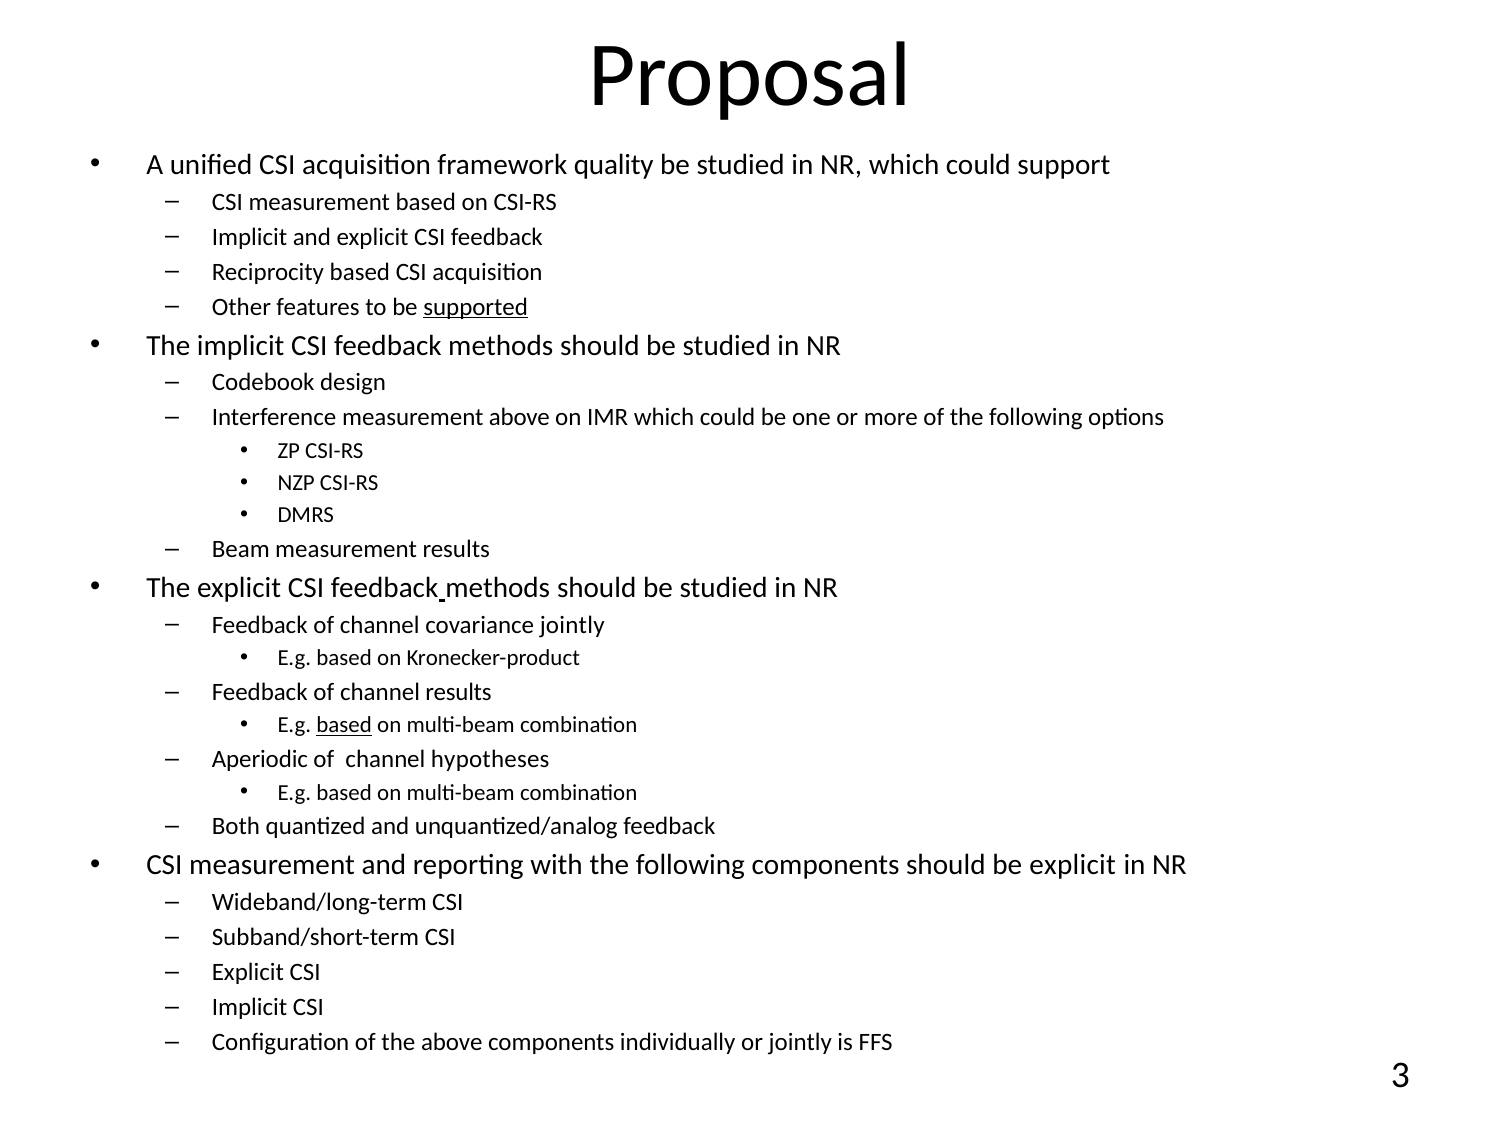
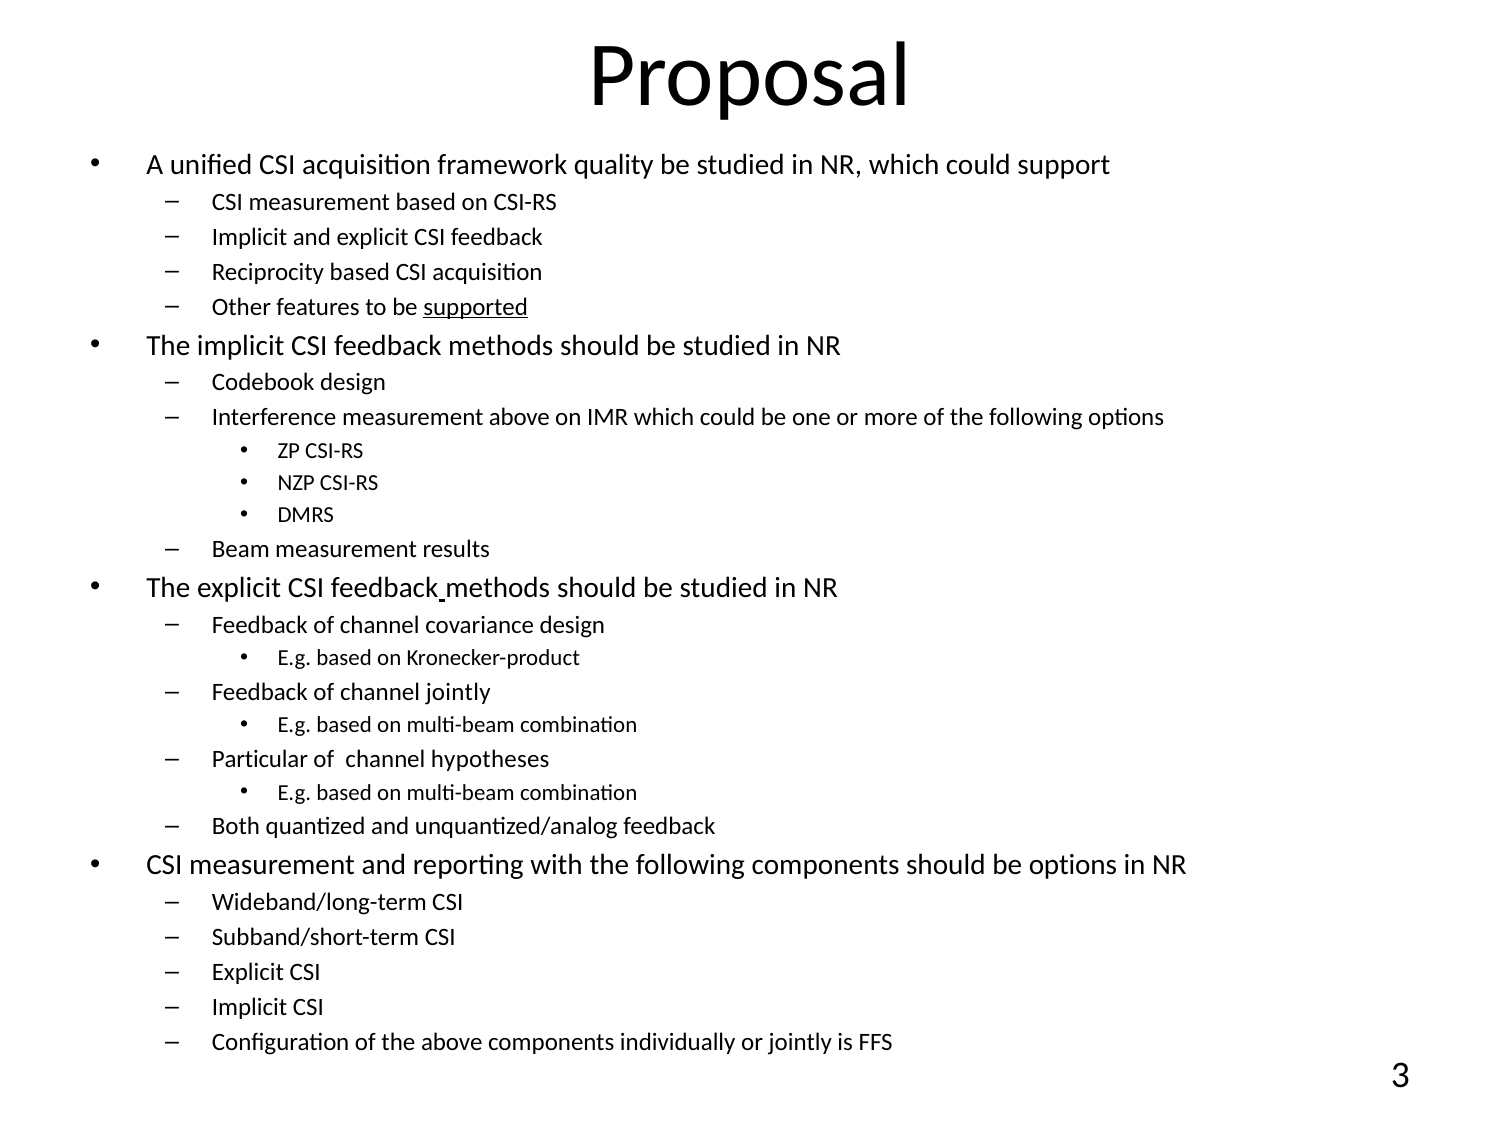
covariance jointly: jointly -> design
channel results: results -> jointly
based at (344, 725) underline: present -> none
Aperiodic: Aperiodic -> Particular
be explicit: explicit -> options
